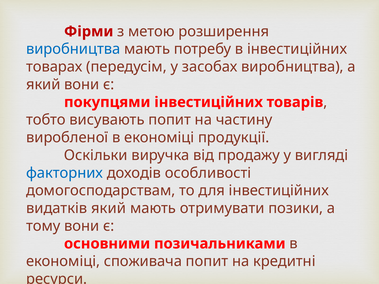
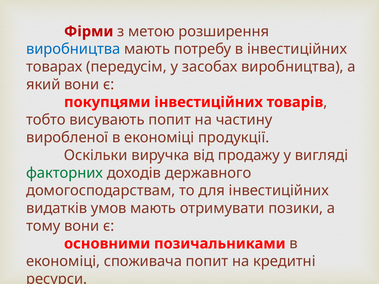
факторних colour: blue -> green
особливості: особливості -> державного
видатків який: який -> умов
